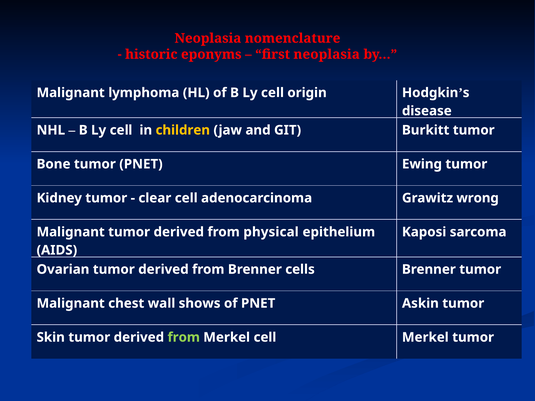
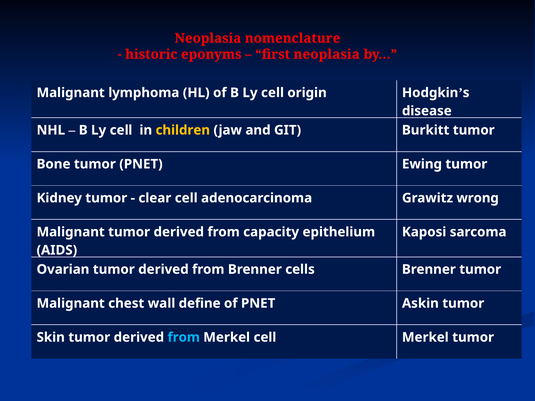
physical: physical -> capacity
shows: shows -> define
from at (184, 337) colour: light green -> light blue
